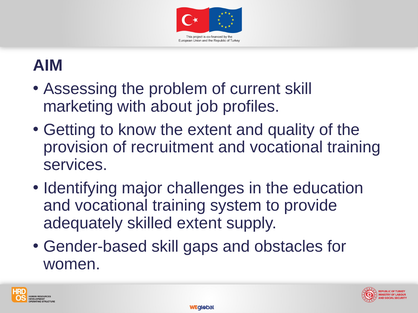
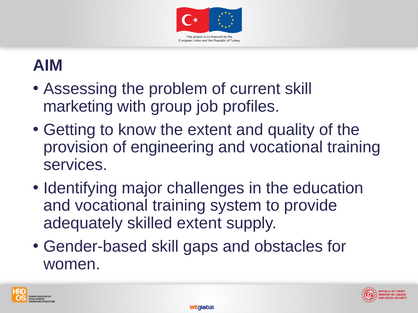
about: about -> group
recruitment: recruitment -> engineering
